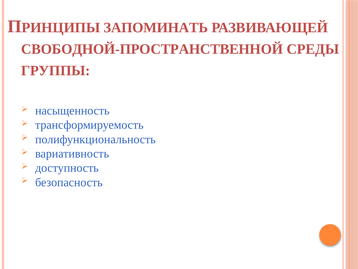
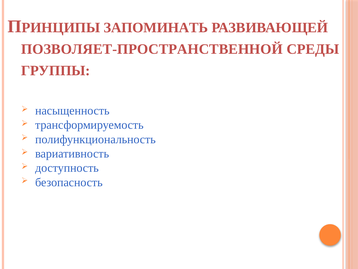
СВОБОДНОЙ-ПРОСТРАНСТВЕННОЙ: СВОБОДНОЙ-ПРОСТРАНСТВЕННОЙ -> ПОЗВОЛЯЕТ-ПРОСТРАНСТВЕННОЙ
